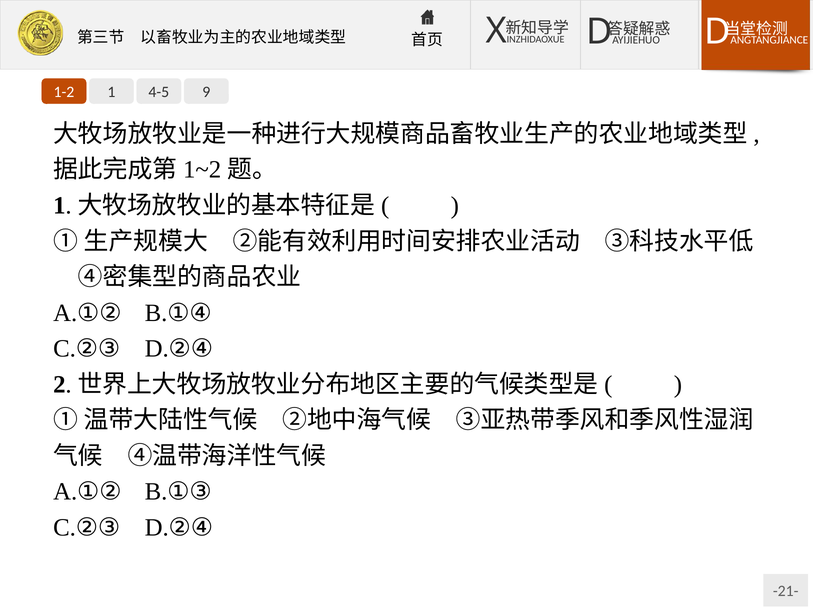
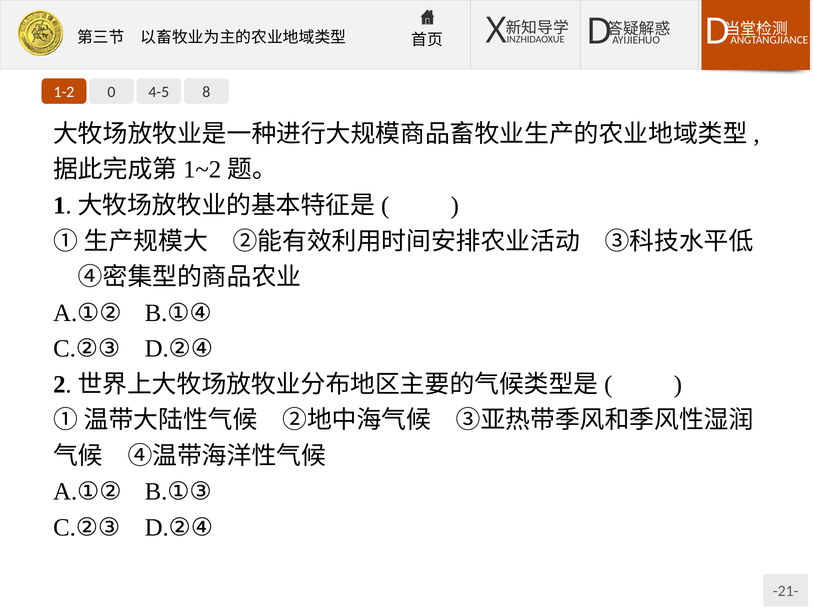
1: 1 -> 0
9: 9 -> 8
